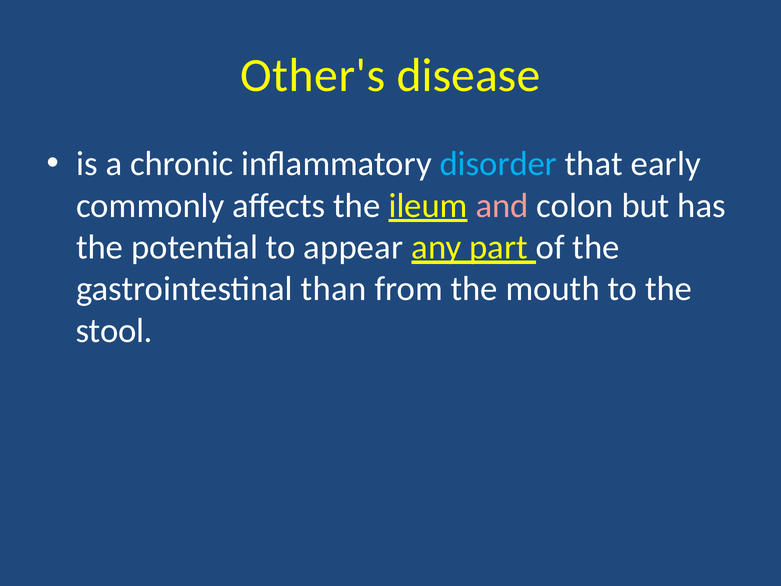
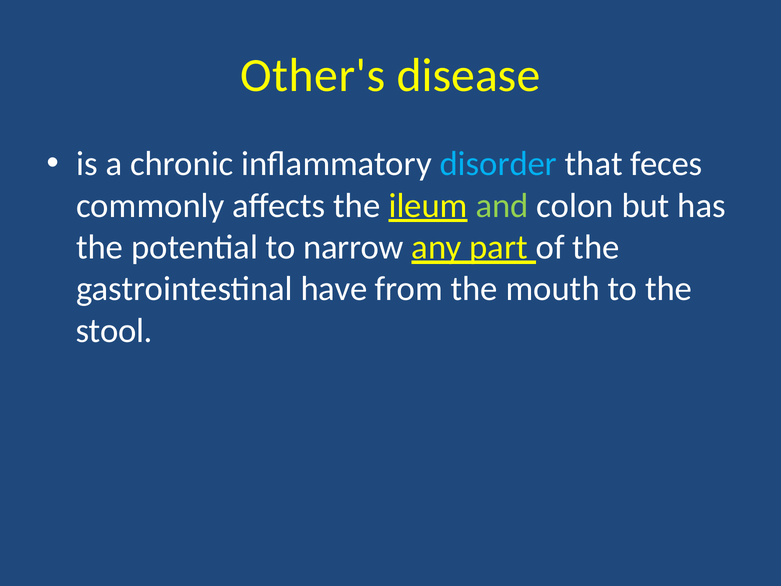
early: early -> feces
and colour: pink -> light green
appear: appear -> narrow
than: than -> have
